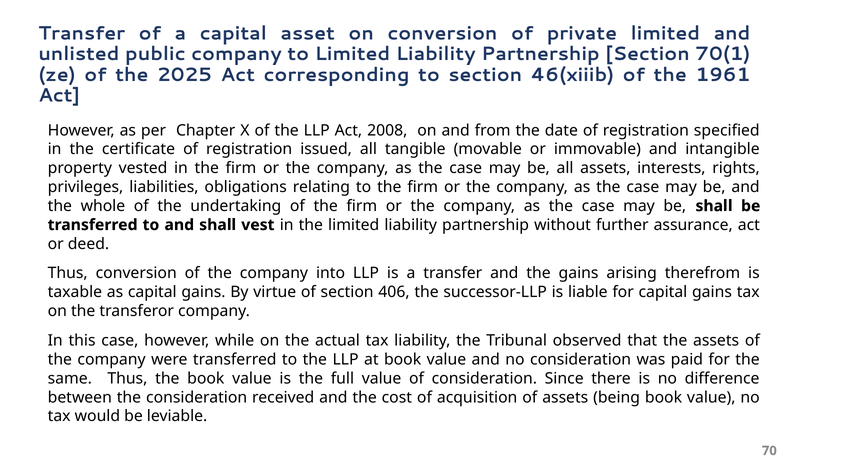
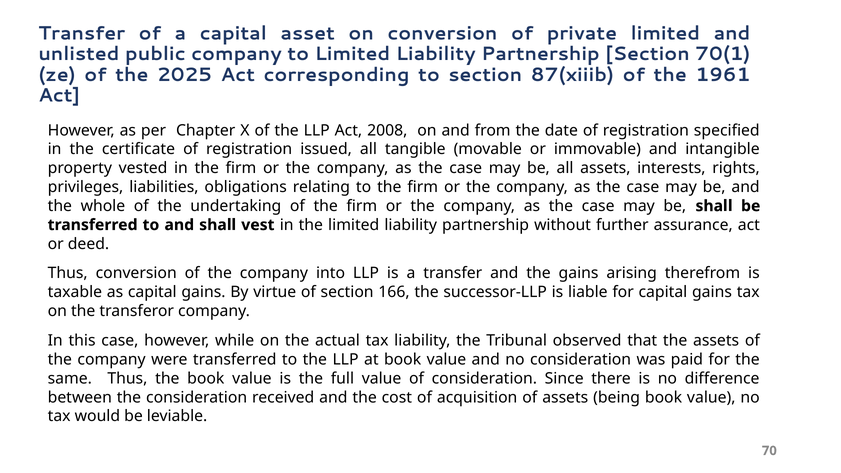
46(xiiib: 46(xiiib -> 87(xiiib
406: 406 -> 166
